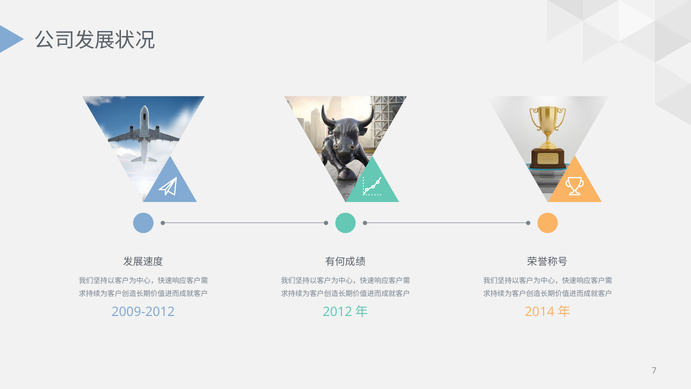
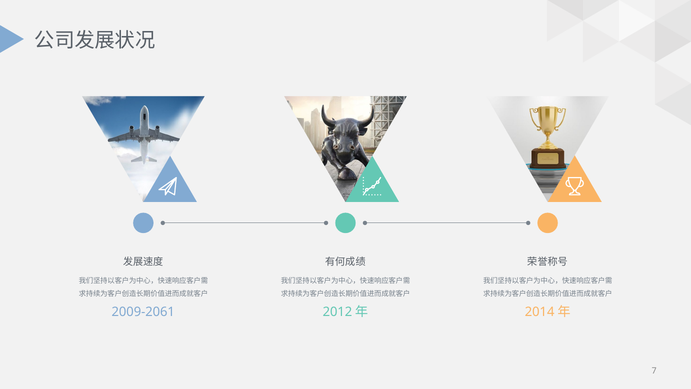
2009-2012: 2009-2012 -> 2009-2061
